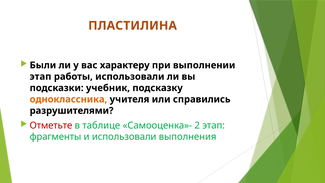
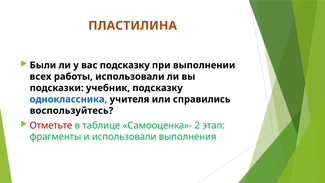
вас характеру: характеру -> подсказку
этап at (41, 77): этап -> всех
одноклассника colour: orange -> blue
разрушителями: разрушителями -> воспользуйтесь
